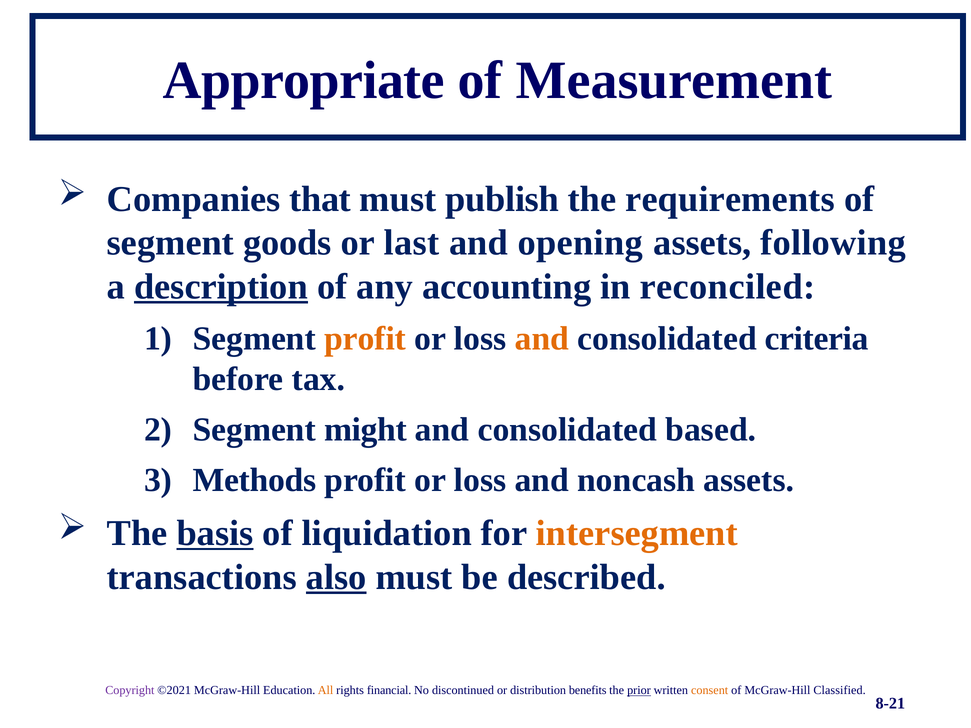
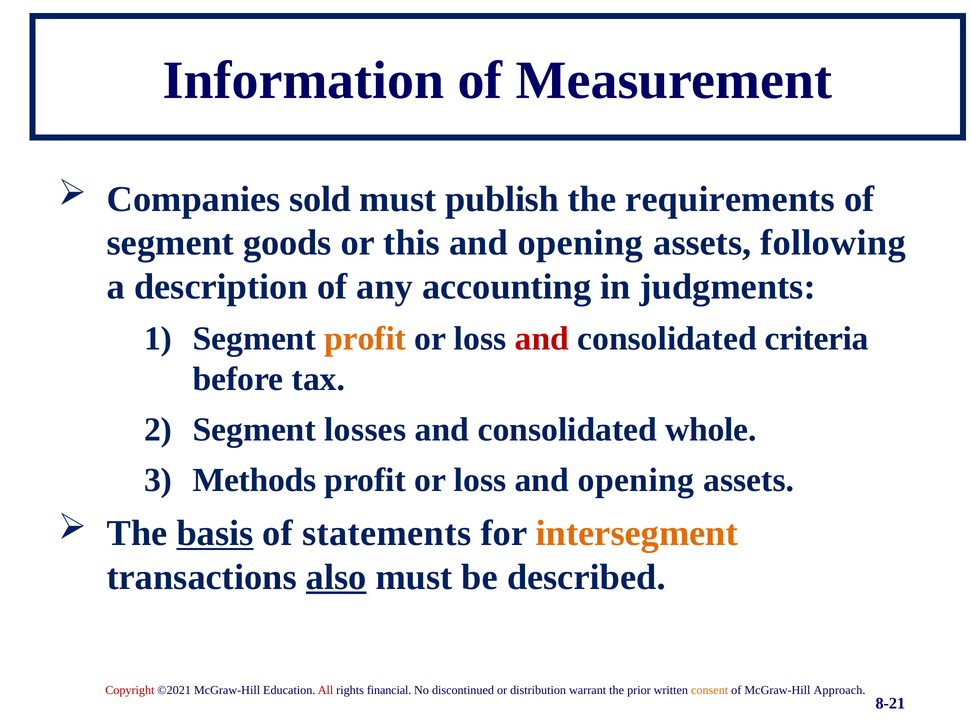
Appropriate: Appropriate -> Information
that: that -> sold
last: last -> this
description underline: present -> none
reconciled: reconciled -> judgments
and at (542, 339) colour: orange -> red
might: might -> losses
based: based -> whole
loss and noncash: noncash -> opening
liquidation: liquidation -> statements
Copyright colour: purple -> red
All colour: orange -> red
benefits: benefits -> warrant
prior underline: present -> none
Classified: Classified -> Approach
